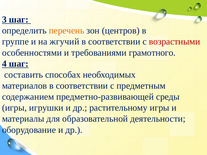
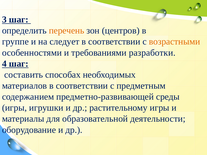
жгучий: жгучий -> следует
возрастными colour: red -> orange
грамотного: грамотного -> разработки
